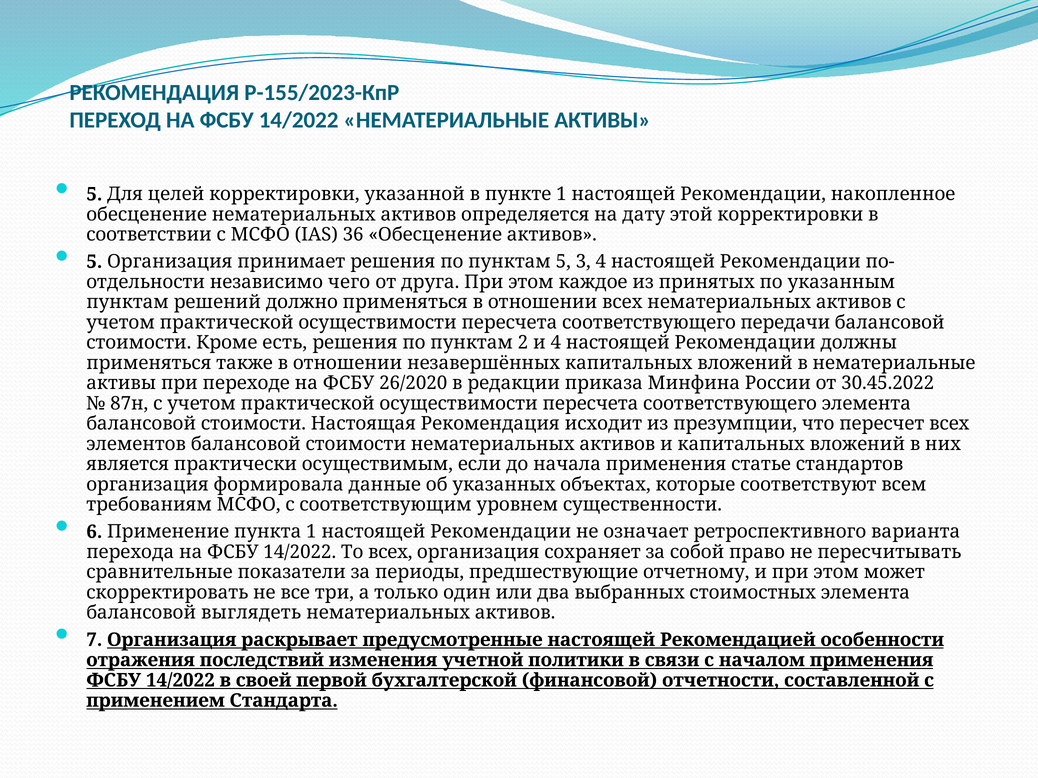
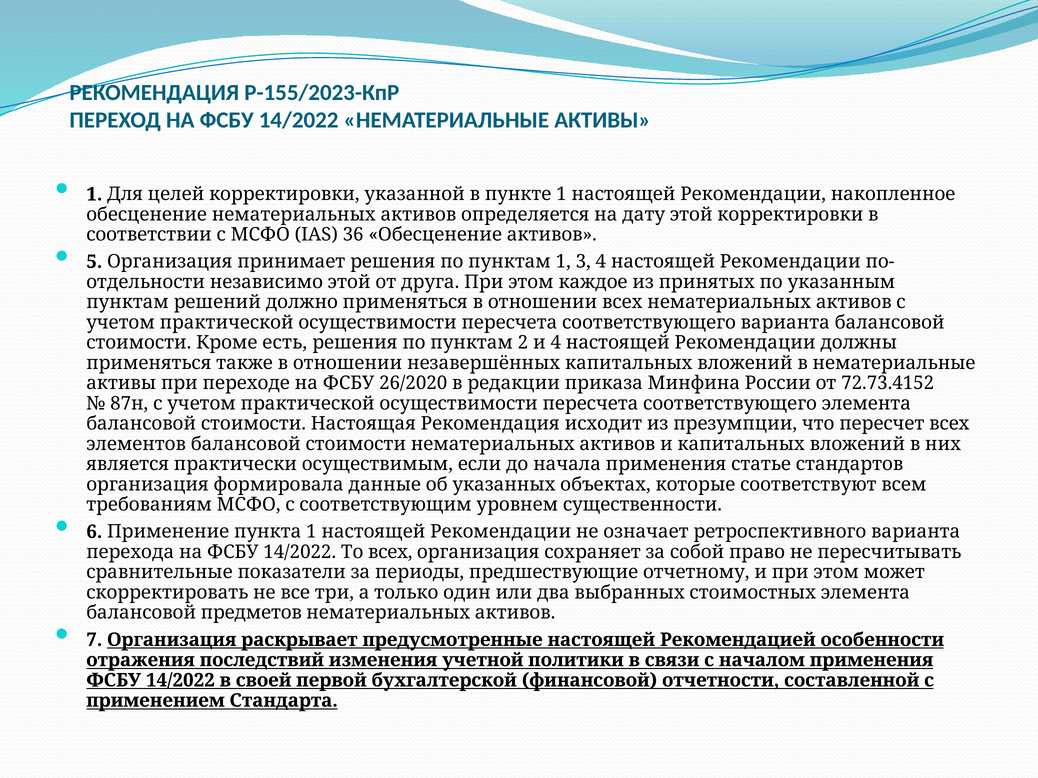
5 at (94, 194): 5 -> 1
пунктам 5: 5 -> 1
независимо чего: чего -> этой
соответствующего передачи: передачи -> варианта
30.45.2022: 30.45.2022 -> 72.73.4152
выглядеть: выглядеть -> предметов
